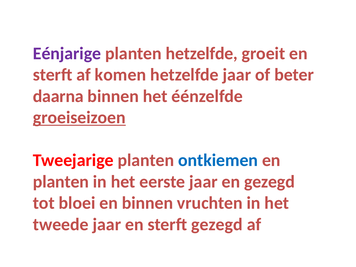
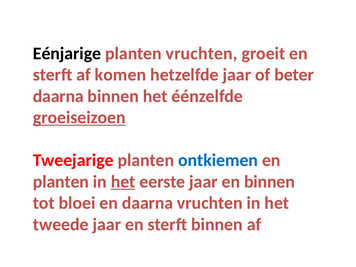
Eénjarige colour: purple -> black
planten hetzelfde: hetzelfde -> vruchten
het at (123, 182) underline: none -> present
en gezegd: gezegd -> binnen
en binnen: binnen -> daarna
sterft gezegd: gezegd -> binnen
